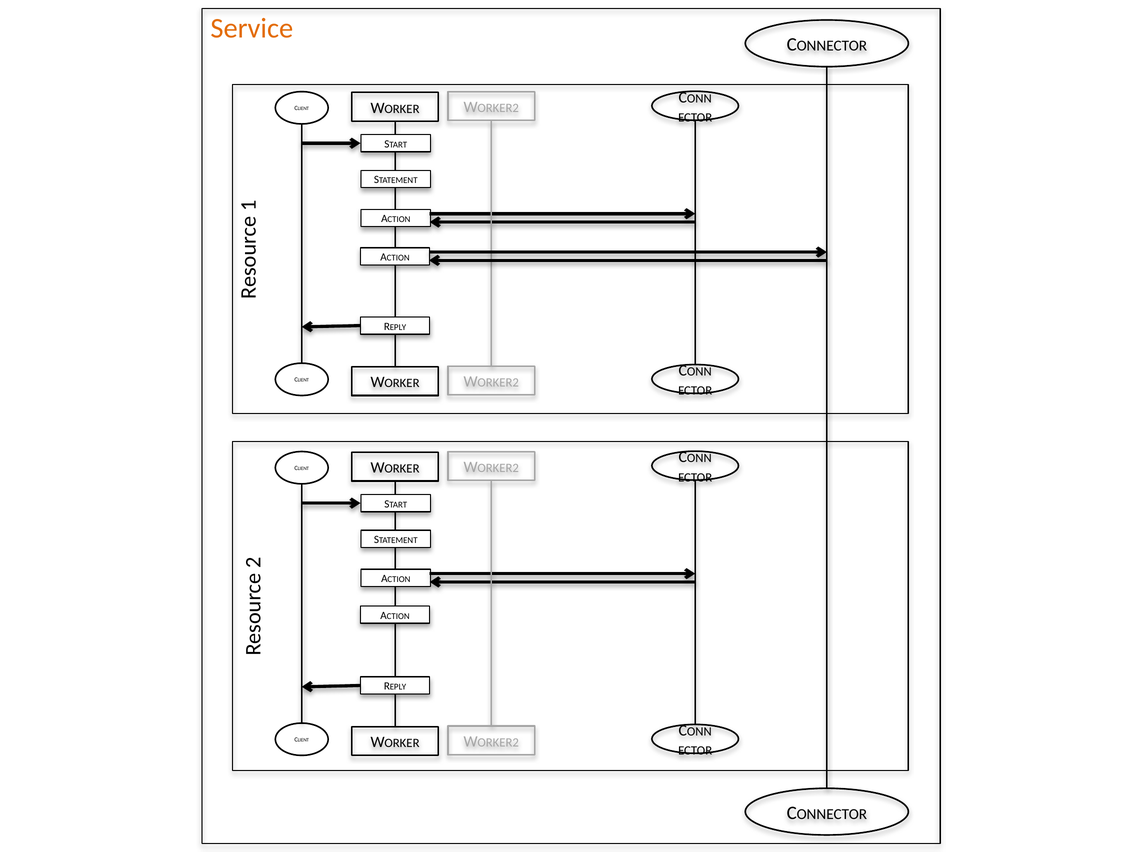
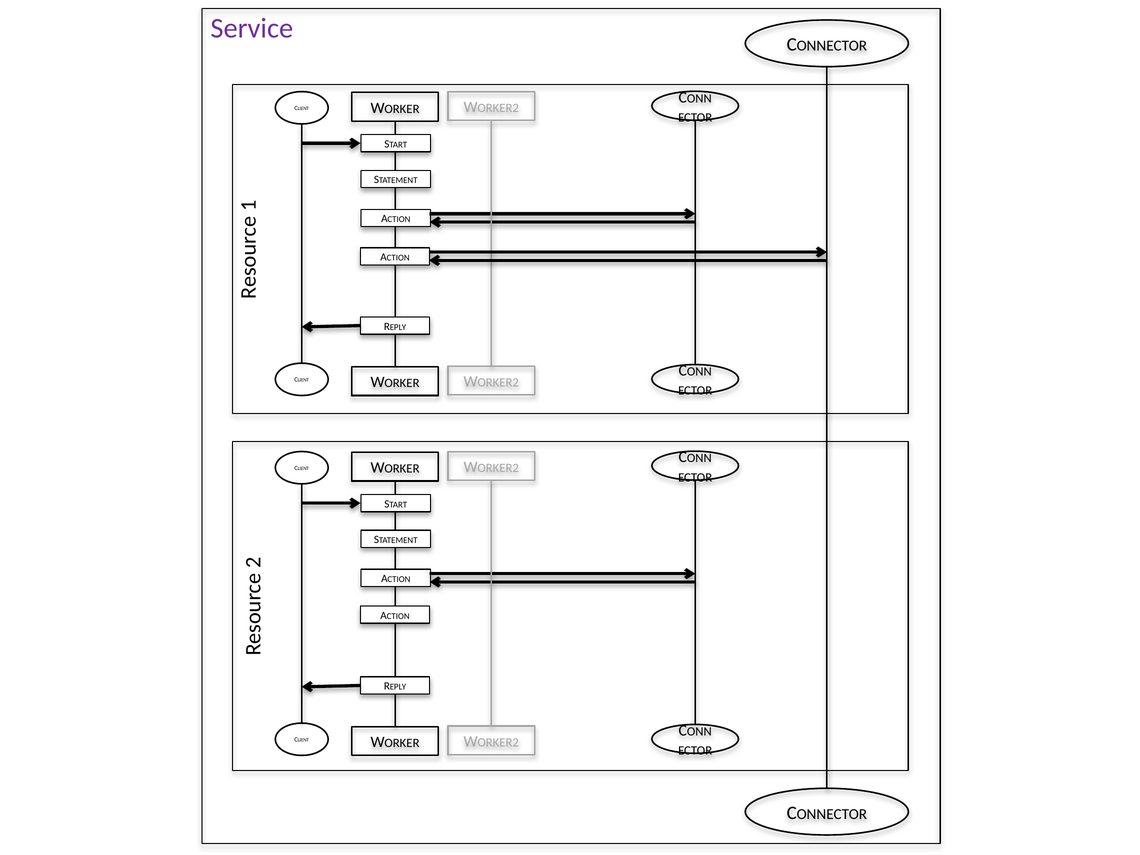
Service colour: orange -> purple
